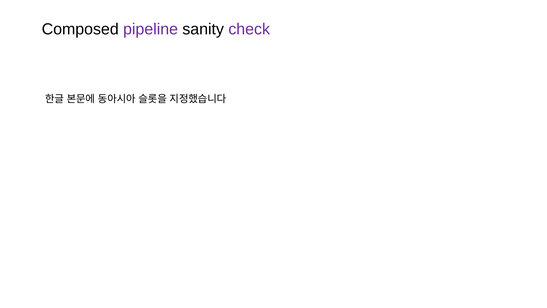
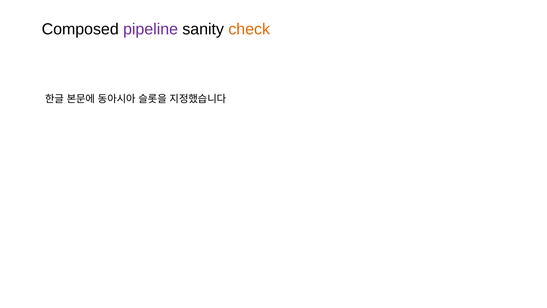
check colour: purple -> orange
